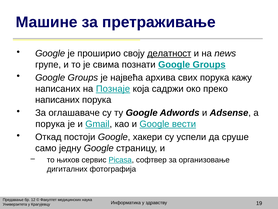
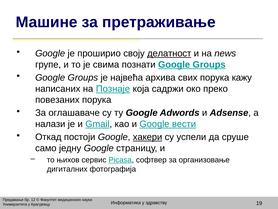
написаних at (57, 100): написаних -> повезаних
порука at (50, 124): порука -> налази
хакери underline: none -> present
